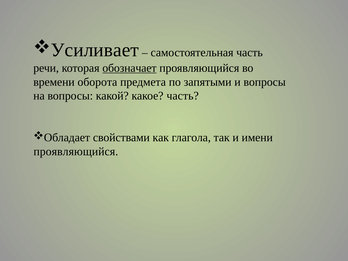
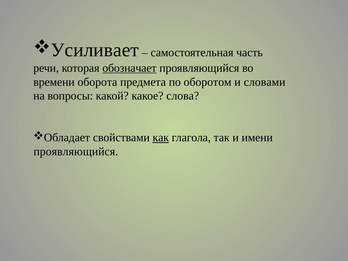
запятыми: запятыми -> оборотом
и вопросы: вопросы -> словами
какое часть: часть -> слова
как underline: none -> present
